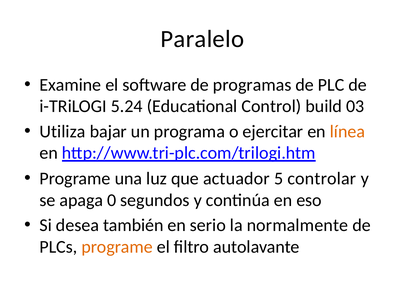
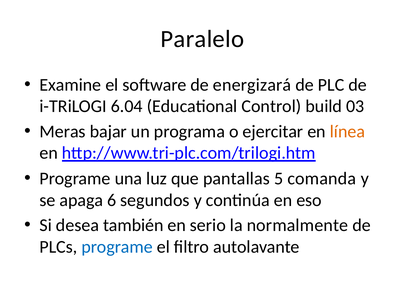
programas: programas -> energizará
5.24: 5.24 -> 6.04
Utiliza: Utiliza -> Meras
actuador: actuador -> pantallas
controlar: controlar -> comanda
0: 0 -> 6
programe at (117, 247) colour: orange -> blue
